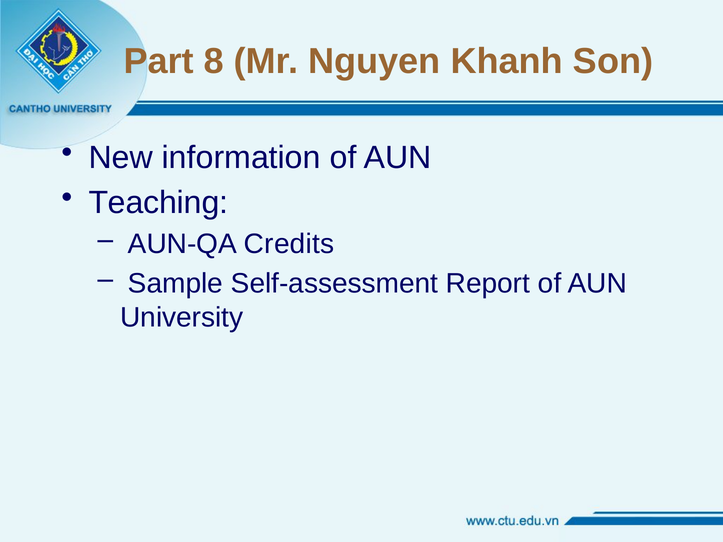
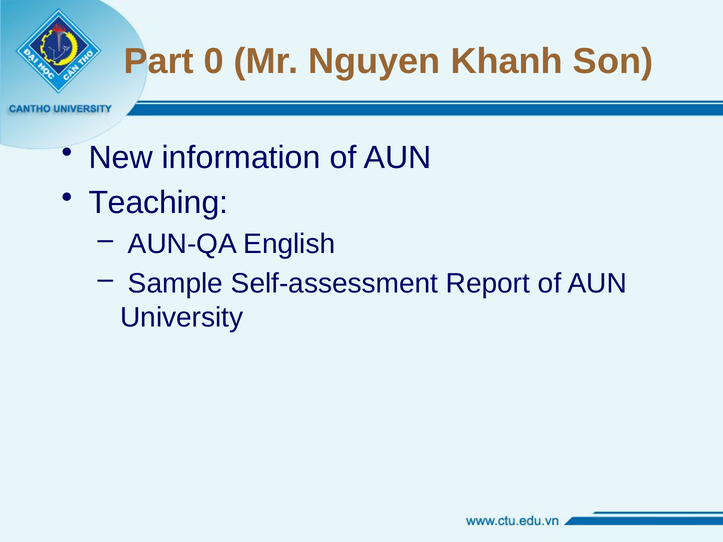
8: 8 -> 0
Credits: Credits -> English
